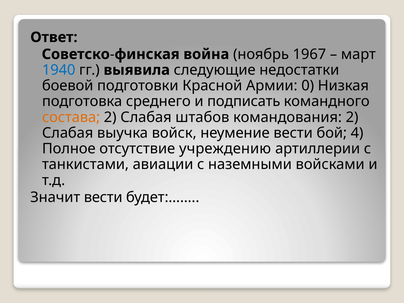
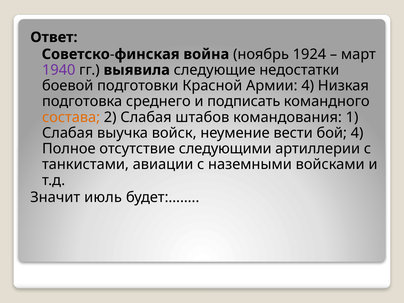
1967: 1967 -> 1924
1940 colour: blue -> purple
Армии 0: 0 -> 4
командования 2: 2 -> 1
учреждению: учреждению -> следующими
Значит вести: вести -> июль
